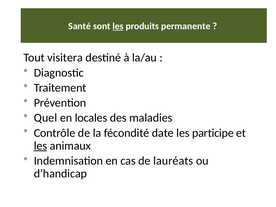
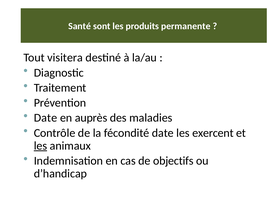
les at (118, 26) underline: present -> none
Quel at (46, 118): Quel -> Date
locales: locales -> auprès
participe: participe -> exercent
lauréats: lauréats -> objectifs
